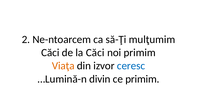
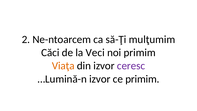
la Căci: Căci -> Veci
ceresc colour: blue -> purple
…Lumină-n divin: divin -> izvor
